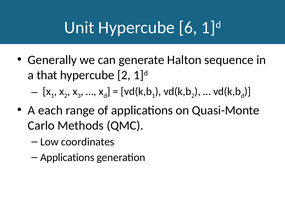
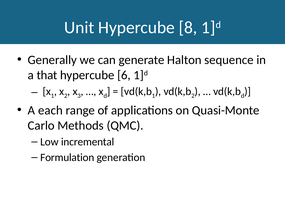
6: 6 -> 8
hypercube 2: 2 -> 6
coordinates: coordinates -> incremental
Applications at (67, 157): Applications -> Formulation
